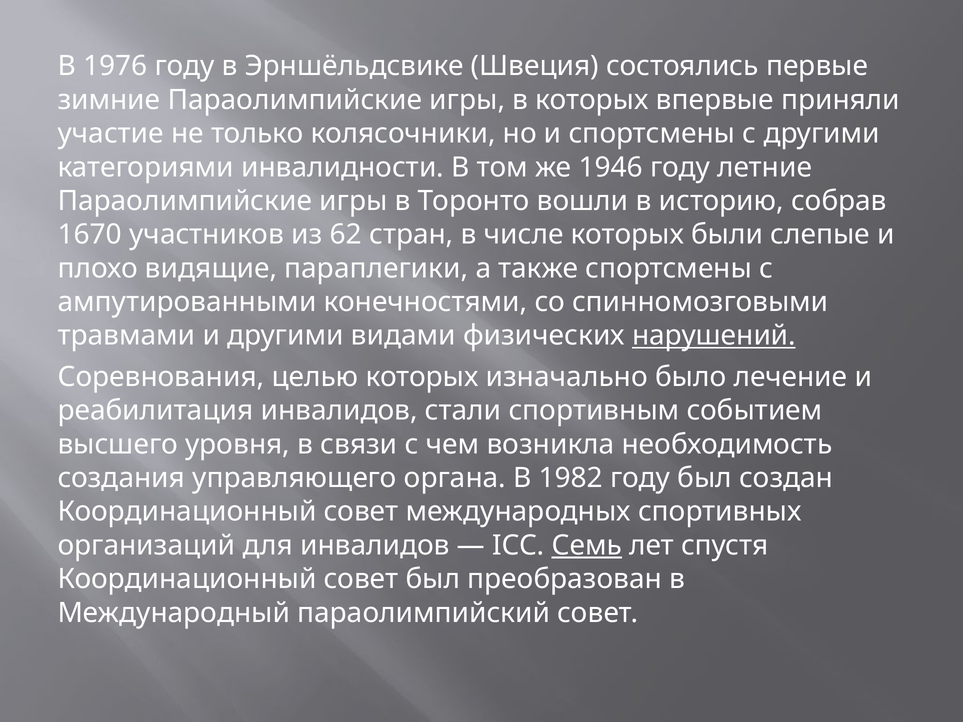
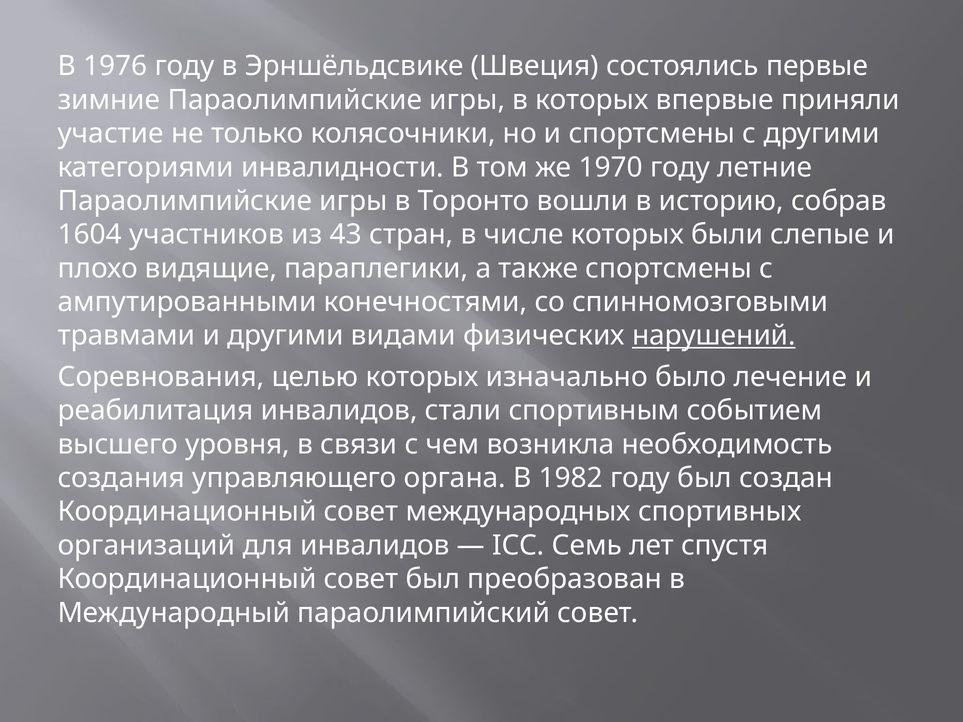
1946: 1946 -> 1970
1670: 1670 -> 1604
62: 62 -> 43
Семь underline: present -> none
